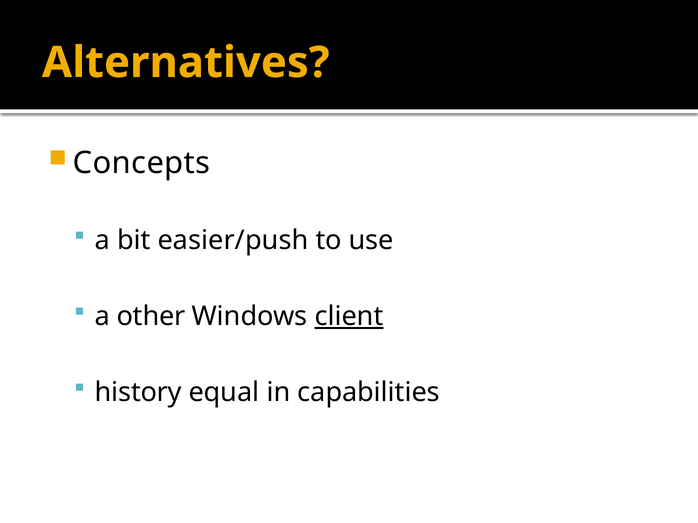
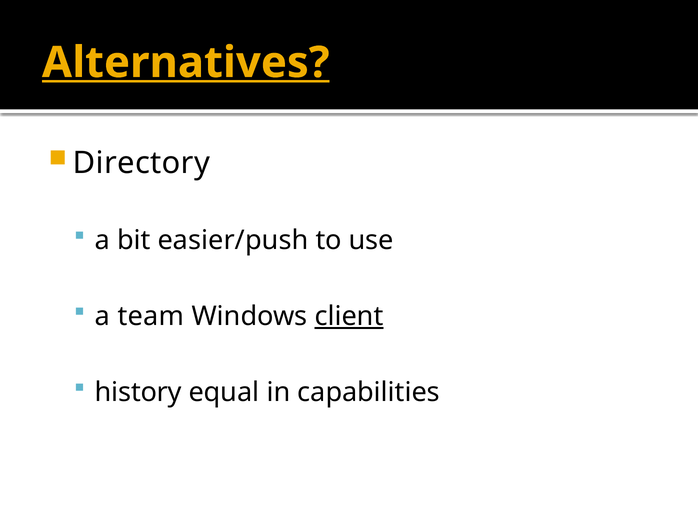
Alternatives underline: none -> present
Concepts: Concepts -> Directory
other: other -> team
